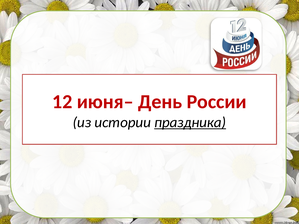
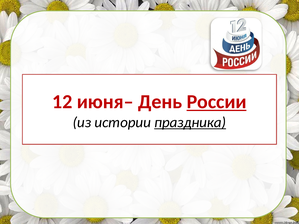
России underline: none -> present
